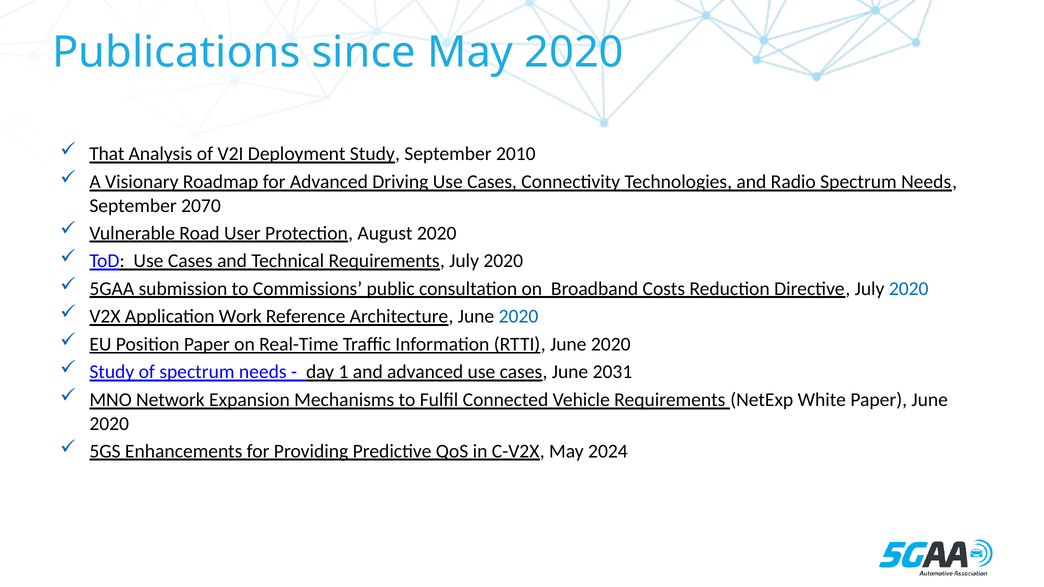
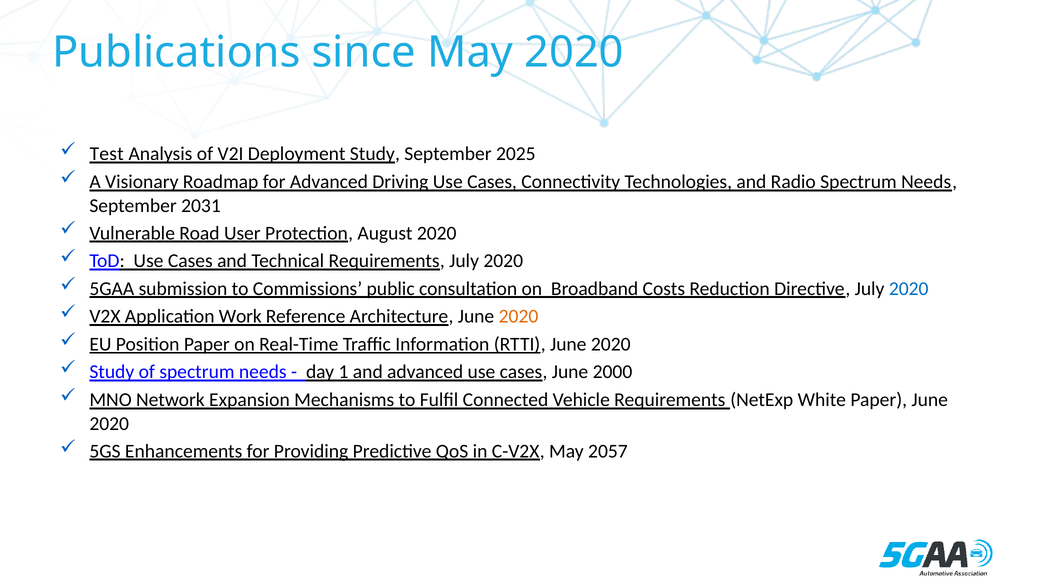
That: That -> Test
2010: 2010 -> 2025
2070: 2070 -> 2031
2020 at (519, 317) colour: blue -> orange
2031: 2031 -> 2000
2024: 2024 -> 2057
